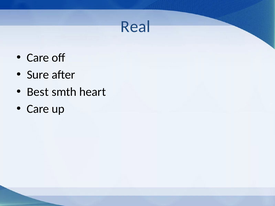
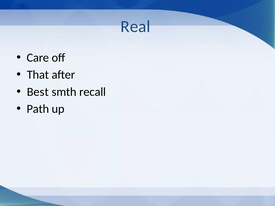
Sure: Sure -> That
heart: heart -> recall
Care at (38, 109): Care -> Path
